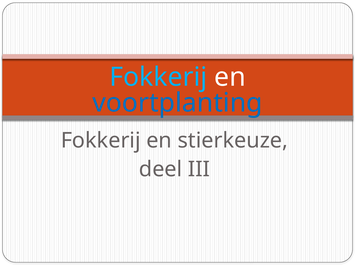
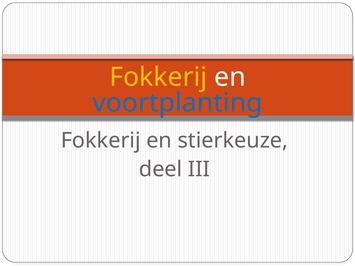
Fokkerij at (158, 77) colour: light blue -> yellow
